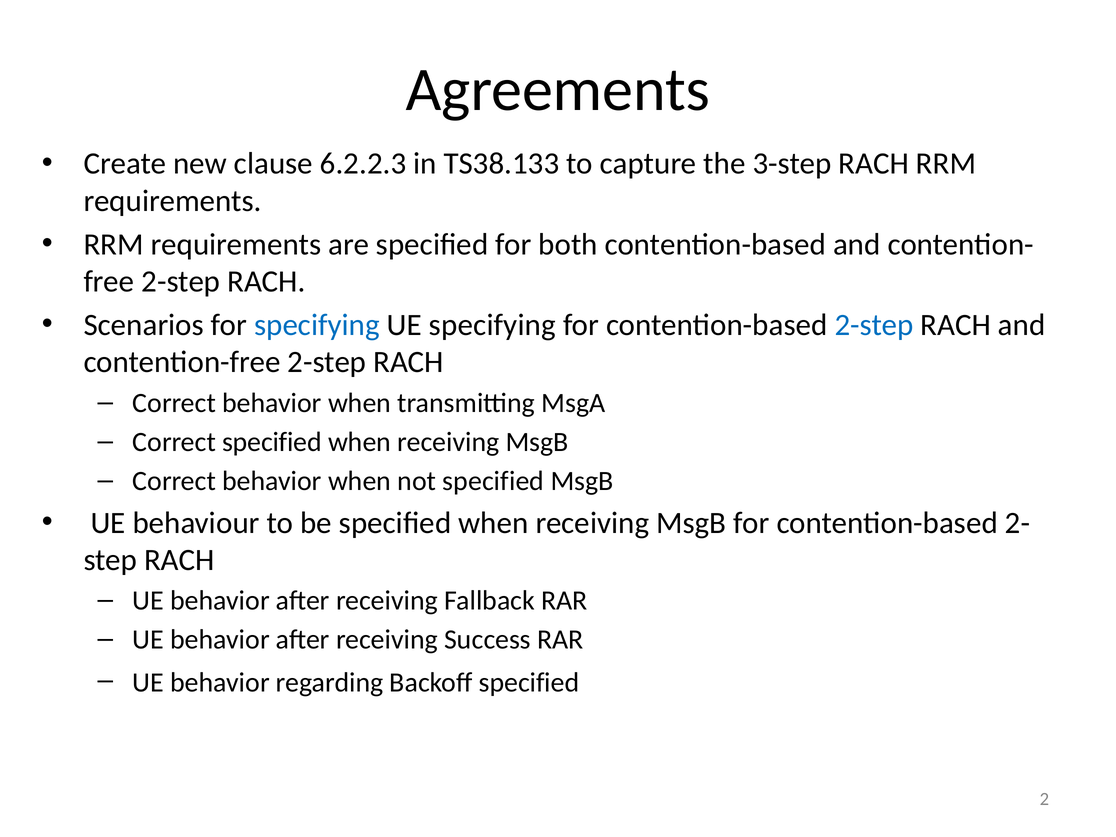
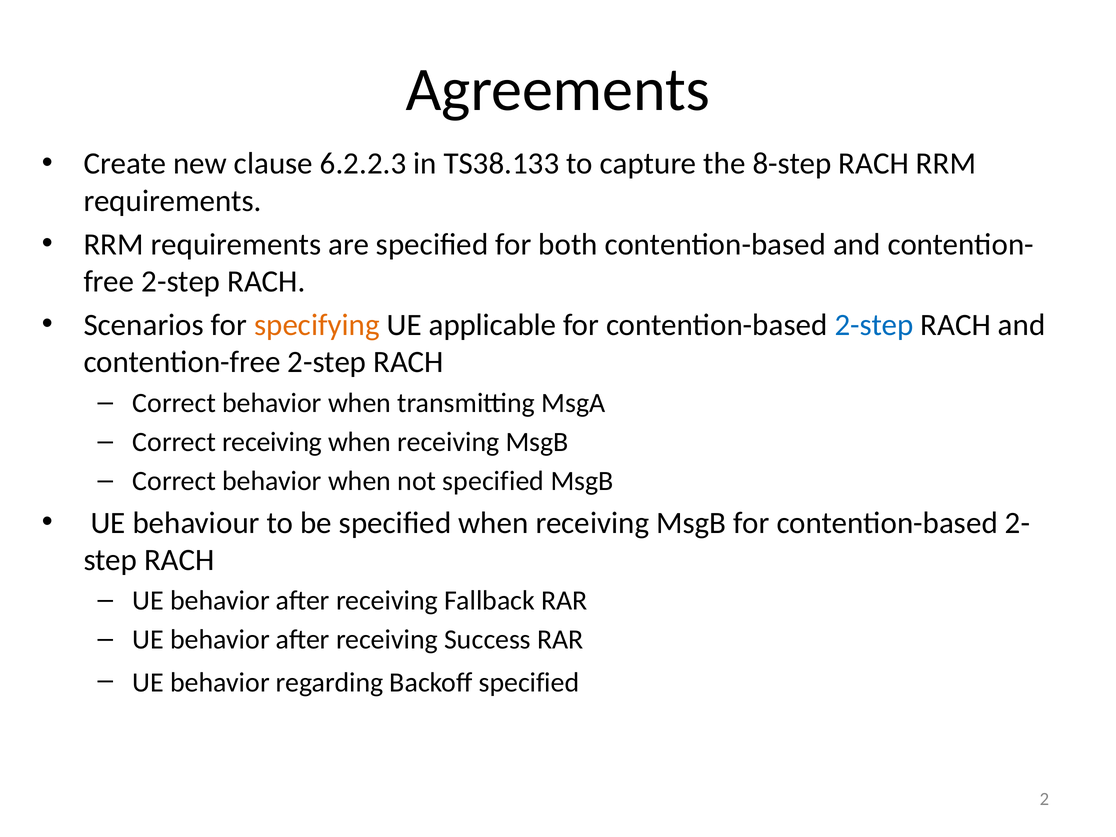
3-step: 3-step -> 8-step
specifying at (317, 325) colour: blue -> orange
UE specifying: specifying -> applicable
Correct specified: specified -> receiving
